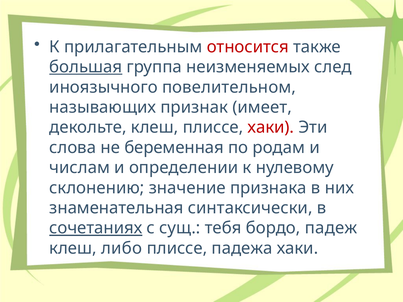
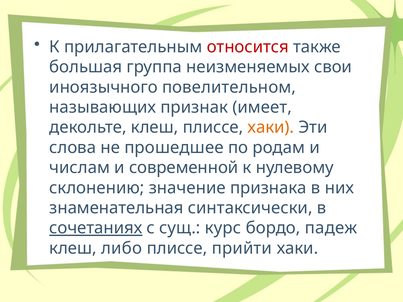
большая underline: present -> none
след: след -> свои
хаки at (271, 128) colour: red -> orange
беременная: беременная -> прошедшее
определении: определении -> современной
тебя: тебя -> курс
падежа: падежа -> прийти
